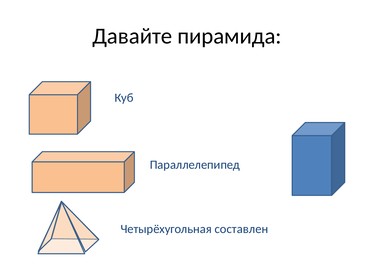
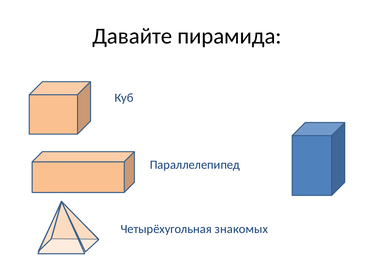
составлен: составлен -> знакомых
